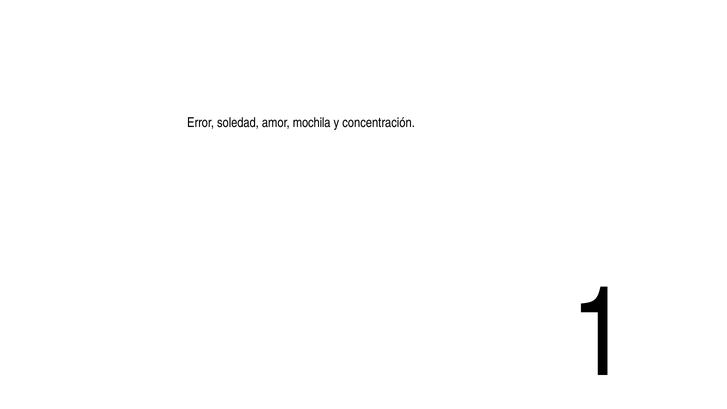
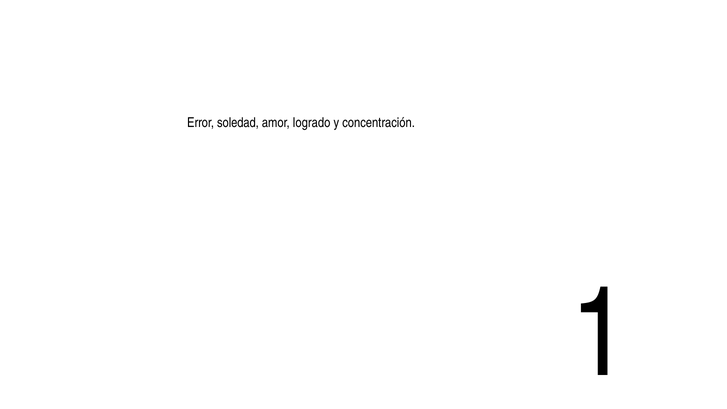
mochila: mochila -> logrado
